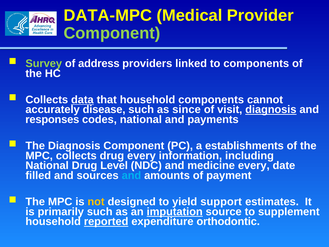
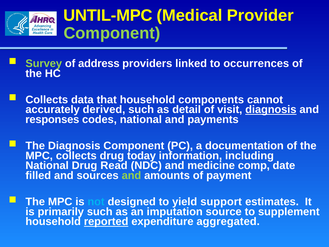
DATA-MPC: DATA-MPC -> UNTIL-MPC
to components: components -> occurrences
data underline: present -> none
disease: disease -> derived
since: since -> detail
establishments: establishments -> documentation
drug every: every -> today
Level: Level -> Read
medicine every: every -> comp
and at (131, 175) colour: light blue -> light green
not colour: yellow -> light blue
imputation underline: present -> none
orthodontic: orthodontic -> aggregated
